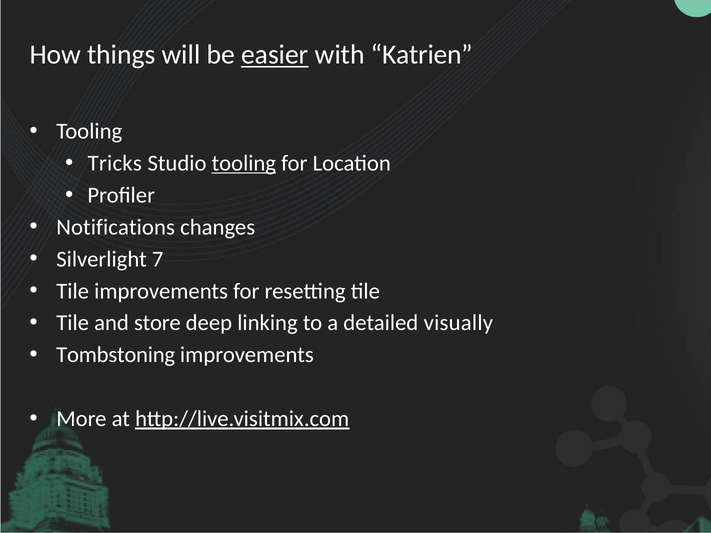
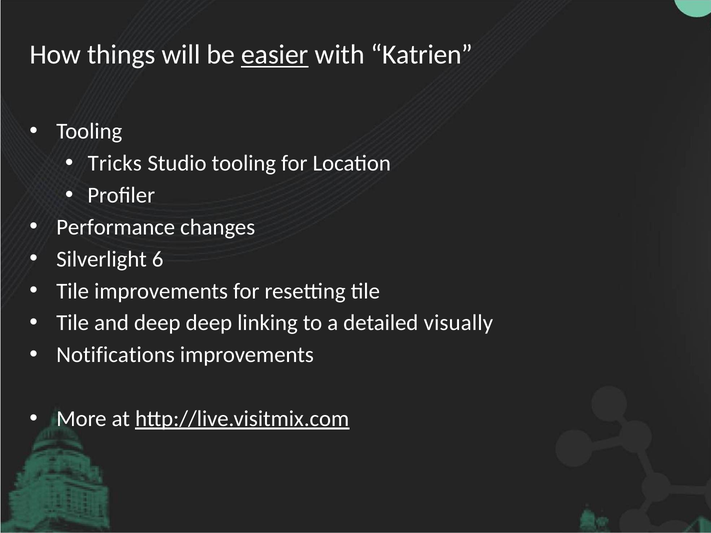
tooling at (244, 163) underline: present -> none
Notifications: Notifications -> Performance
7: 7 -> 6
and store: store -> deep
Tombstoning: Tombstoning -> Notifications
